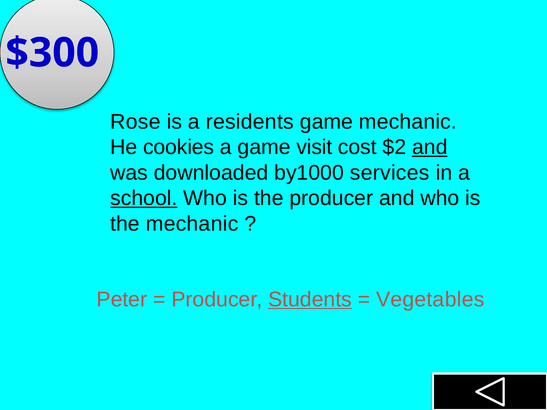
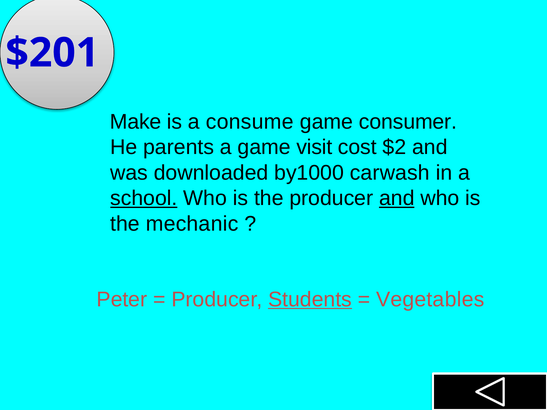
$300: $300 -> $201
Rose: Rose -> Make
residents: residents -> consume
game mechanic: mechanic -> consumer
cookies: cookies -> parents
and at (430, 147) underline: present -> none
services: services -> carwash
and at (397, 198) underline: none -> present
